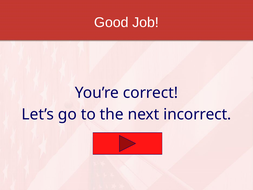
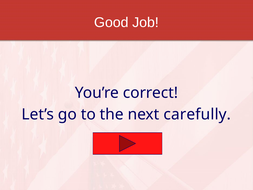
incorrect: incorrect -> carefully
